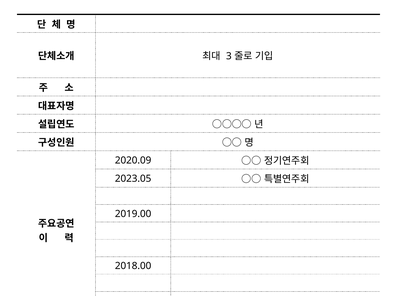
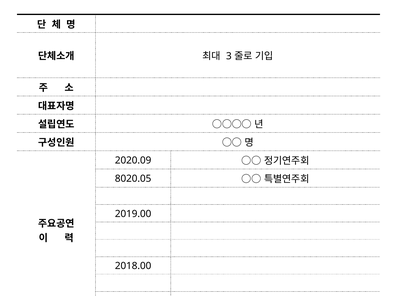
2023.05: 2023.05 -> 8020.05
